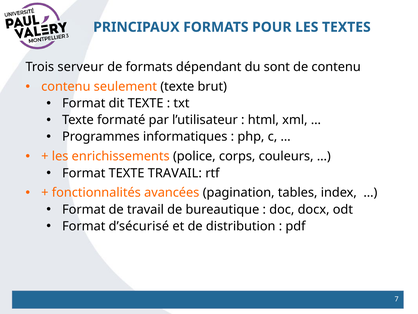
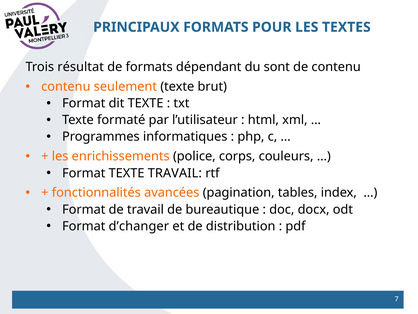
serveur: serveur -> résultat
d’sécurisé: d’sécurisé -> d’changer
